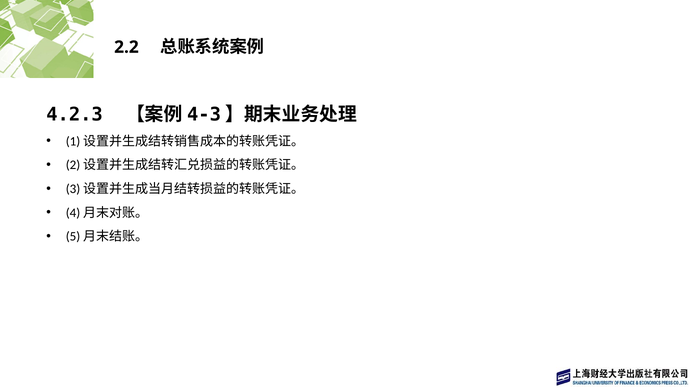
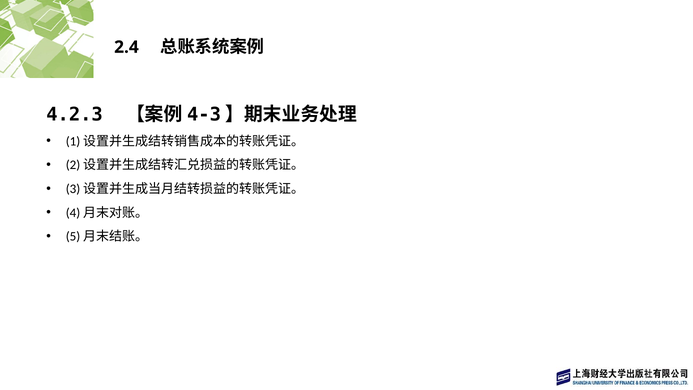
2.2: 2.2 -> 2.4
